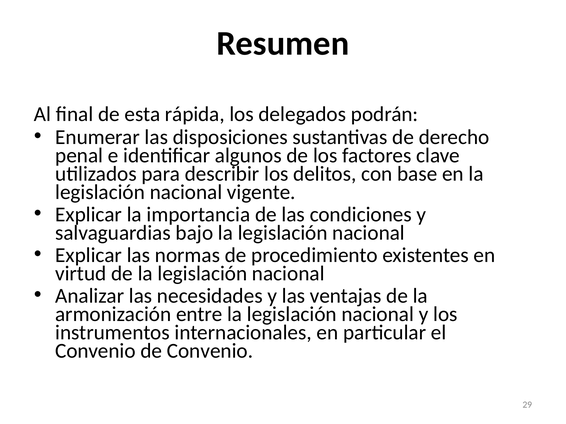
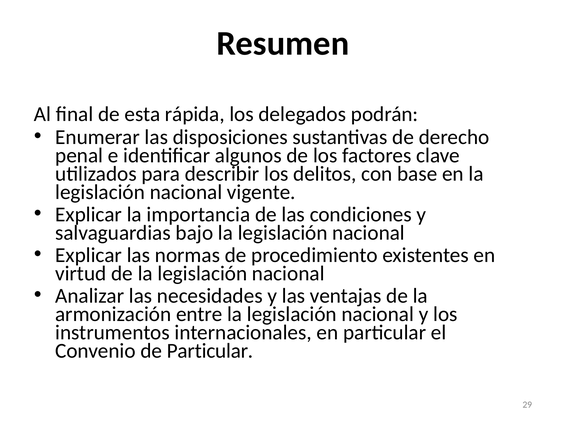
de Convenio: Convenio -> Particular
